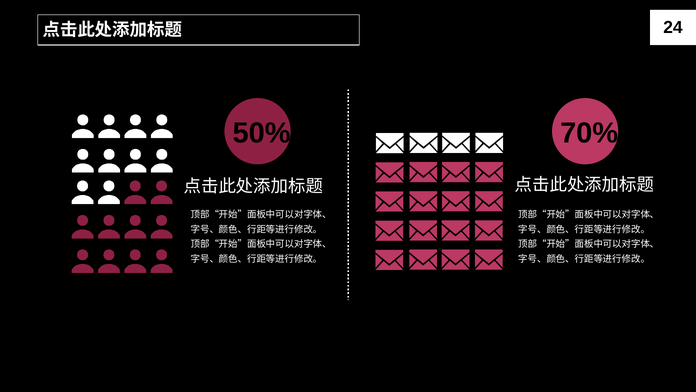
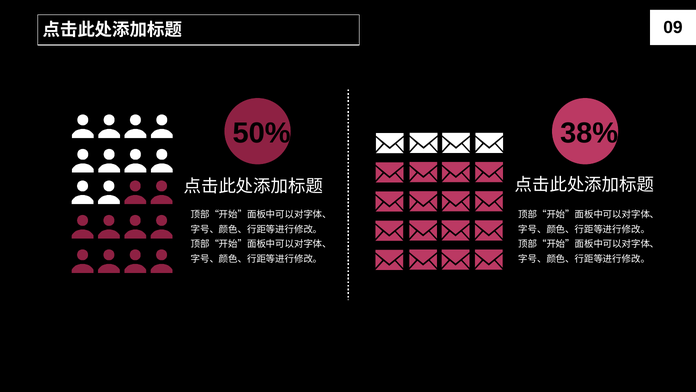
24: 24 -> 09
70%: 70% -> 38%
